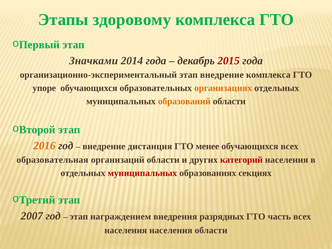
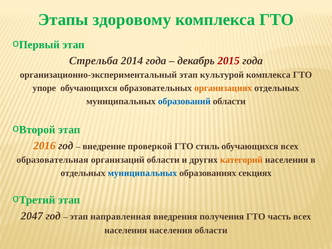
Значками: Значками -> Стрельба
этап внедрение: внедрение -> культурой
образований colour: orange -> blue
дистанция: дистанция -> проверкой
менее: менее -> стиль
категорий colour: red -> orange
муниципальных at (142, 173) colour: red -> blue
2007: 2007 -> 2047
награждением: награждением -> направленная
разрядных: разрядных -> получения
